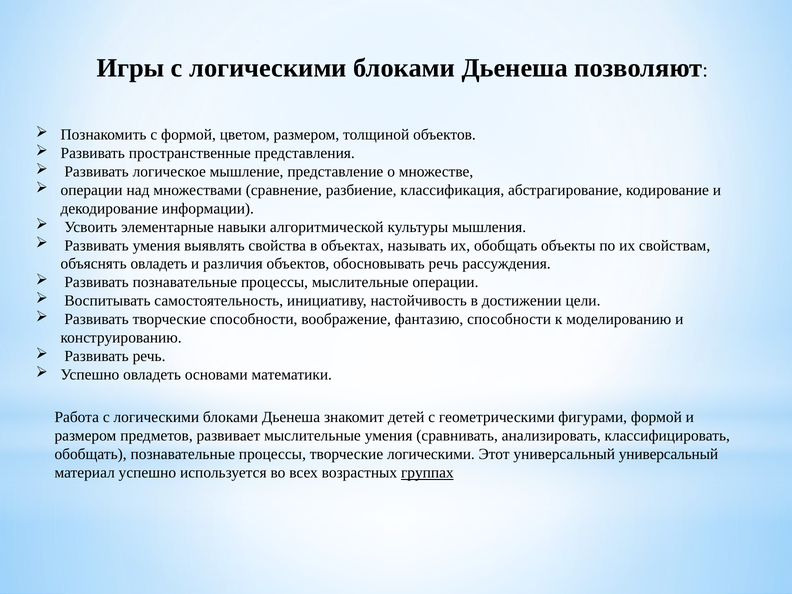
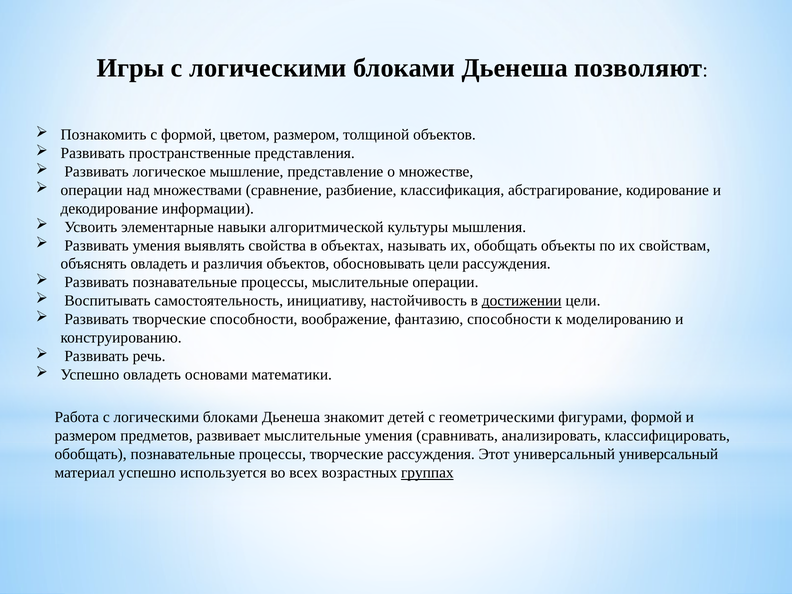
обосновывать речь: речь -> цели
достижении underline: none -> present
творческие логическими: логическими -> рассуждения
